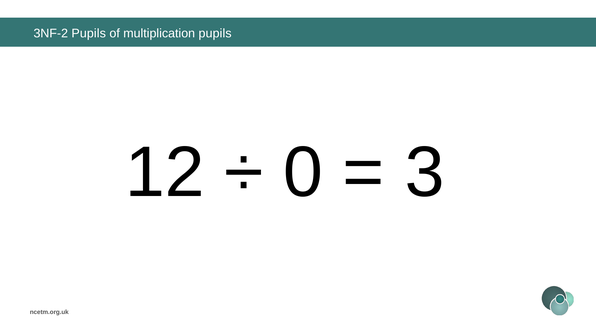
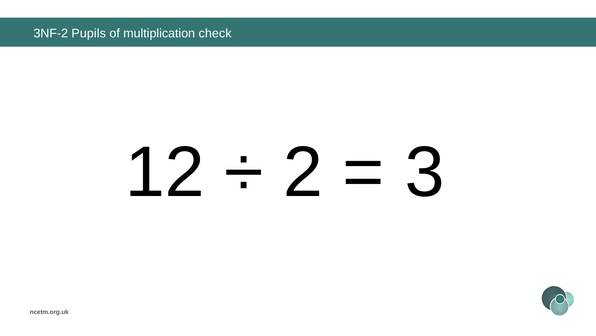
multiplication pupils: pupils -> check
0: 0 -> 2
